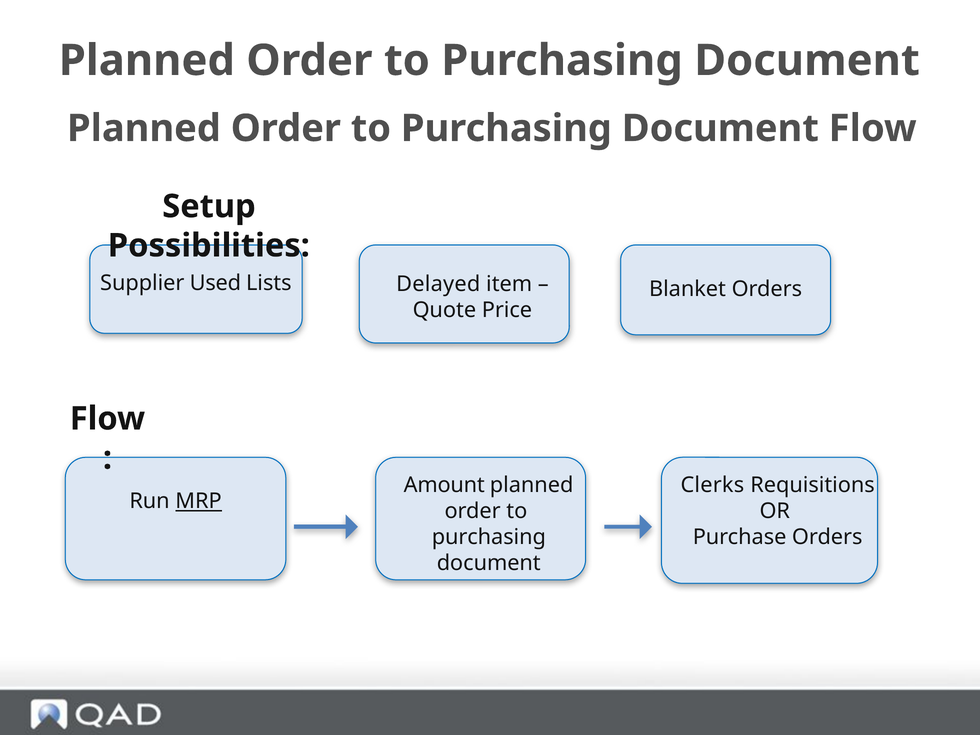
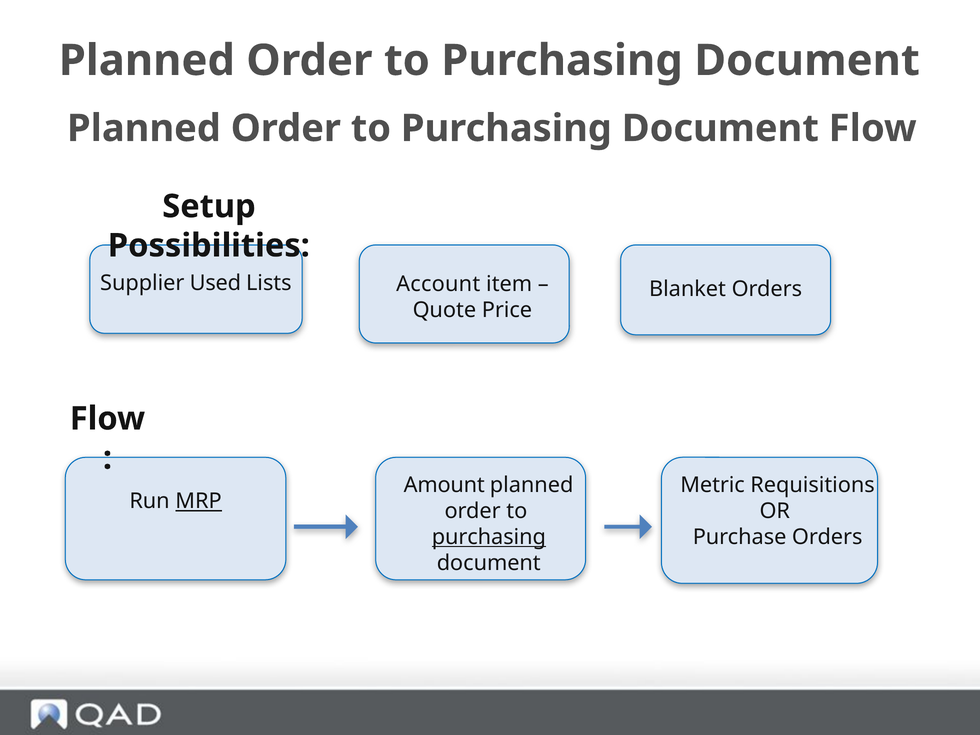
Delayed: Delayed -> Account
Clerks: Clerks -> Metric
purchasing at (489, 537) underline: none -> present
